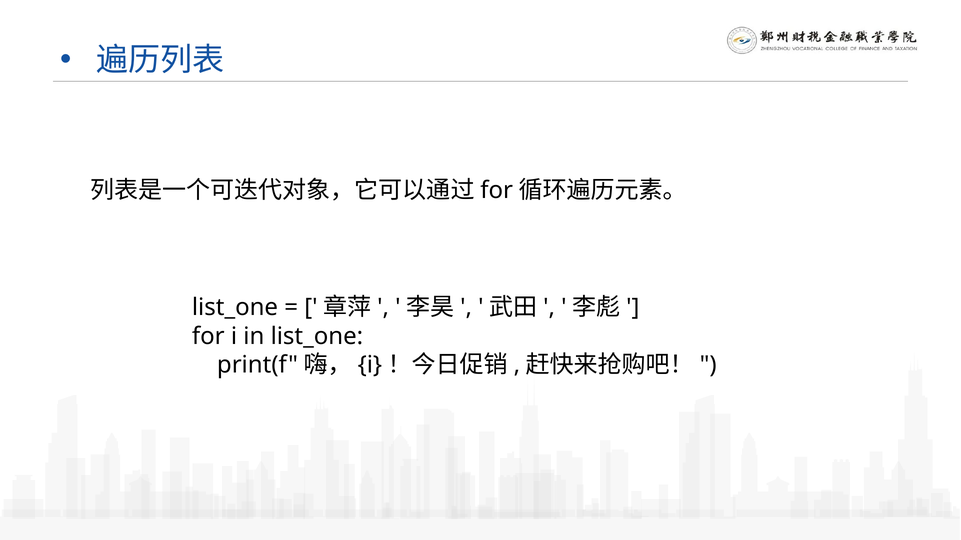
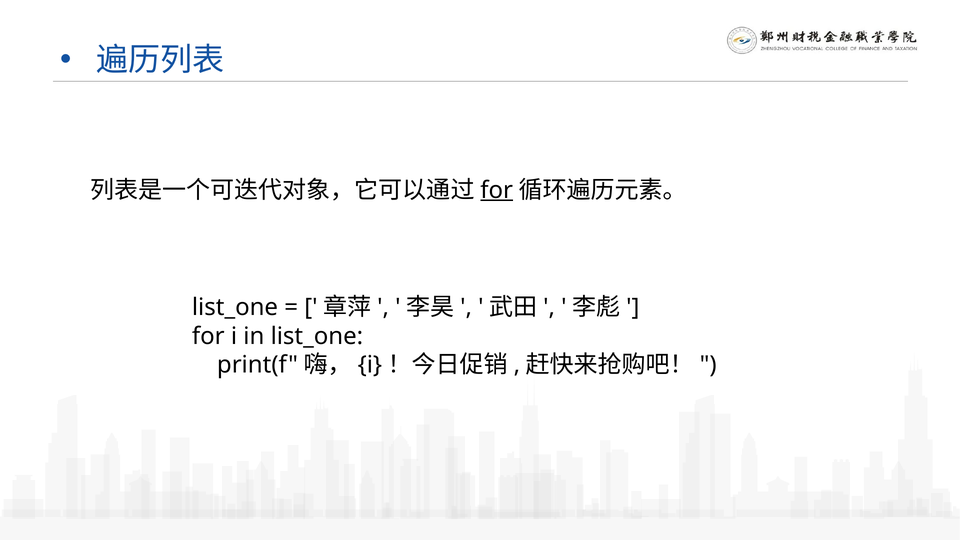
for at (497, 190) underline: none -> present
